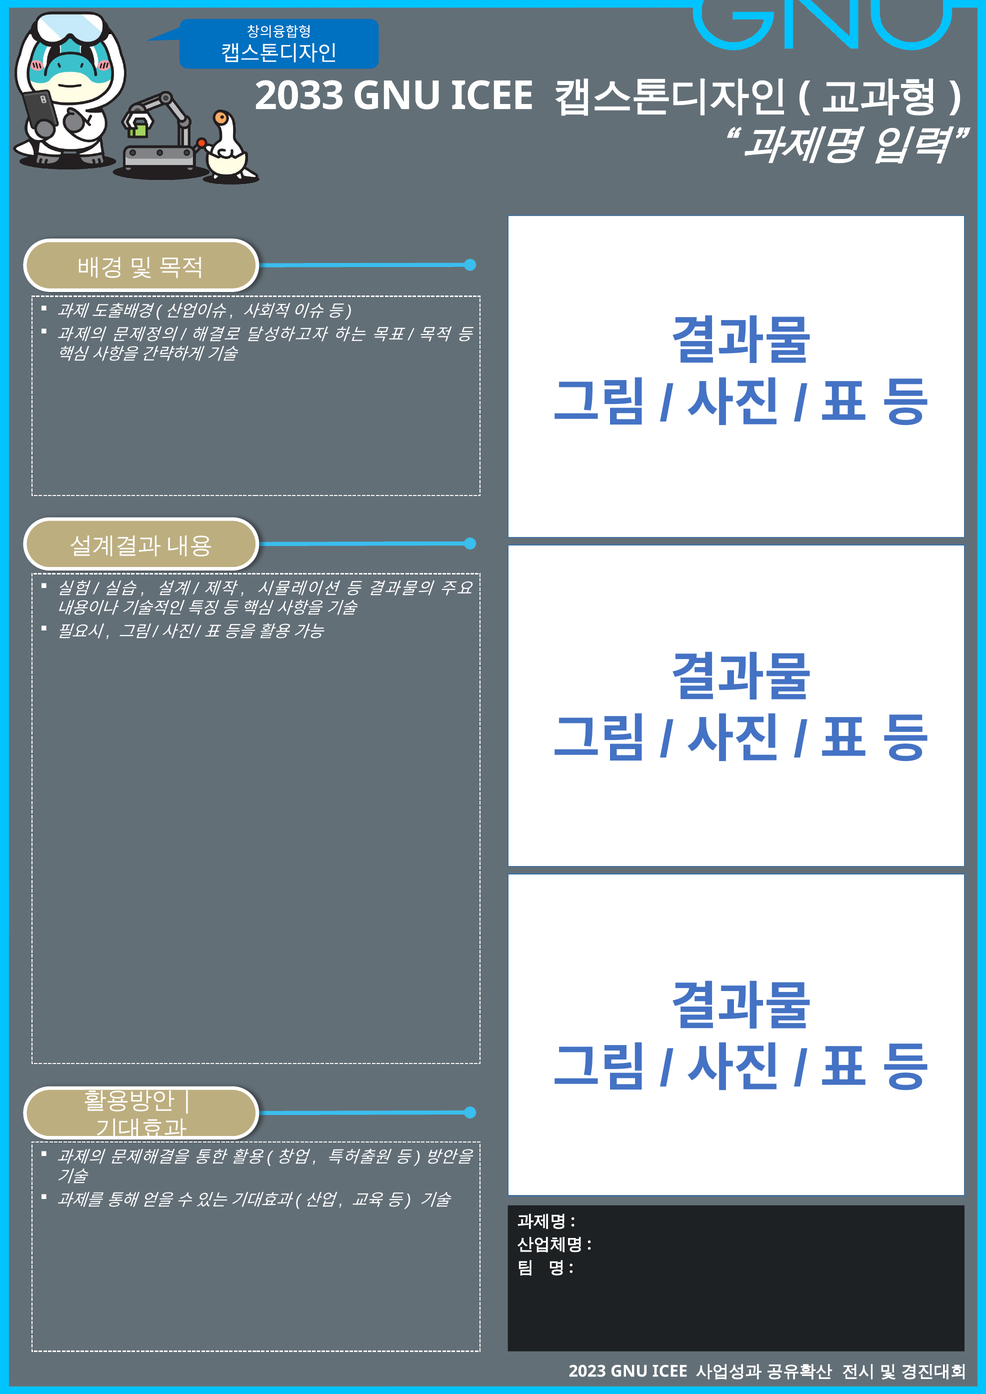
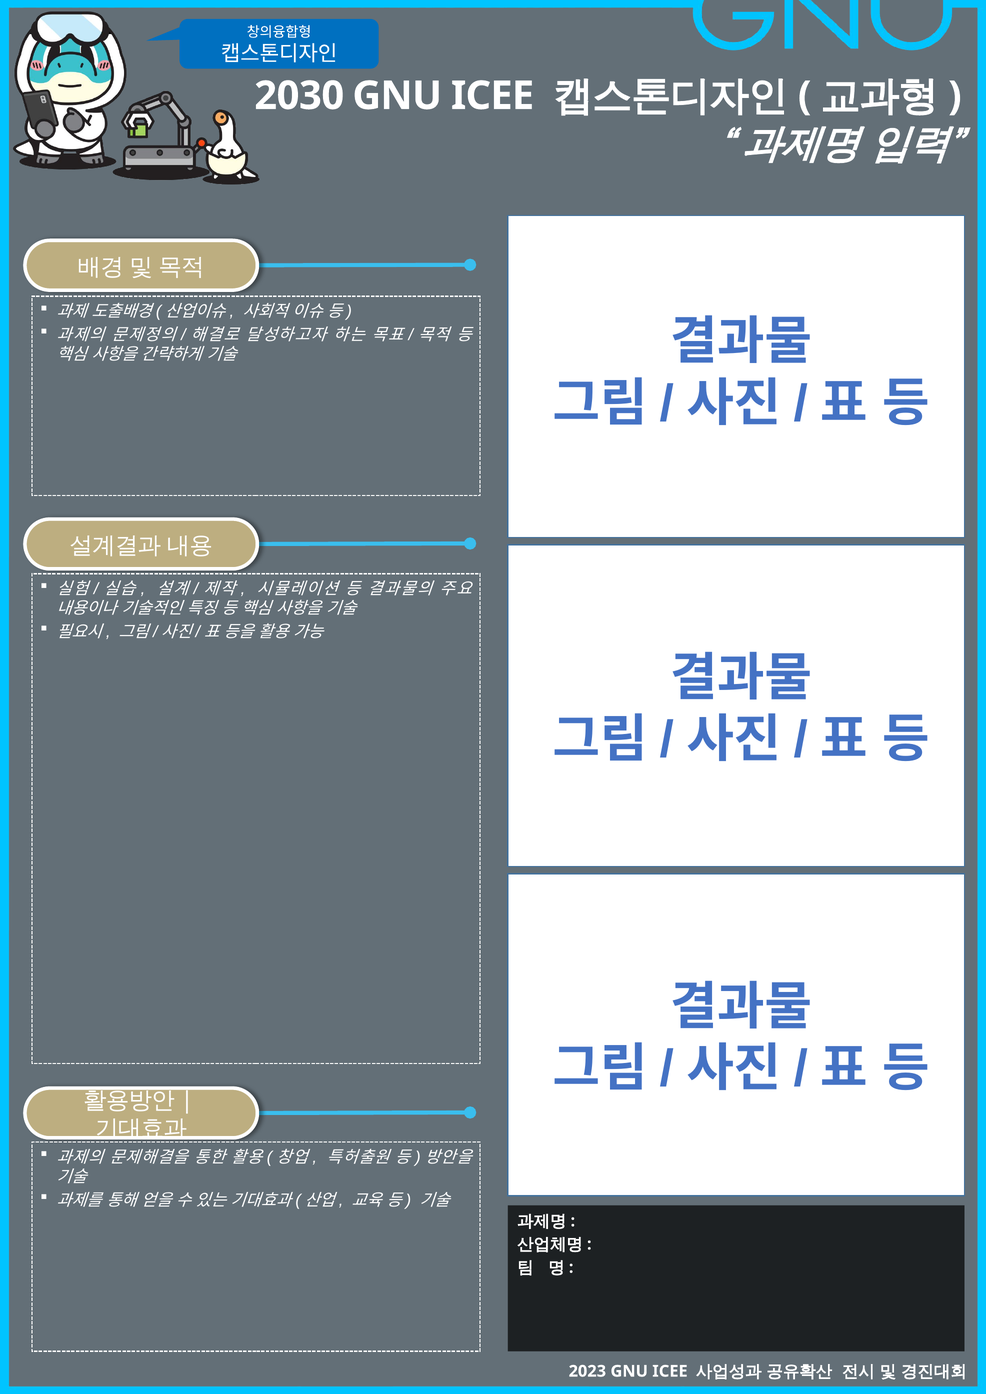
2033: 2033 -> 2030
